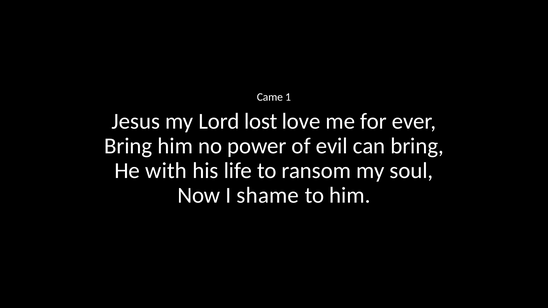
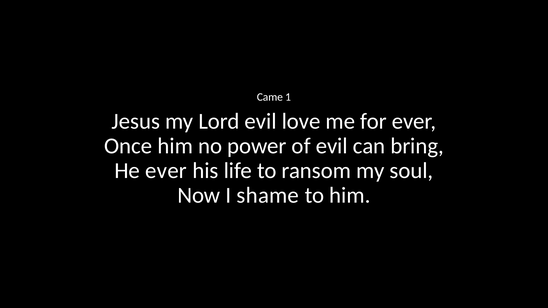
Lord lost: lost -> evil
Bring at (128, 146): Bring -> Once
He with: with -> ever
